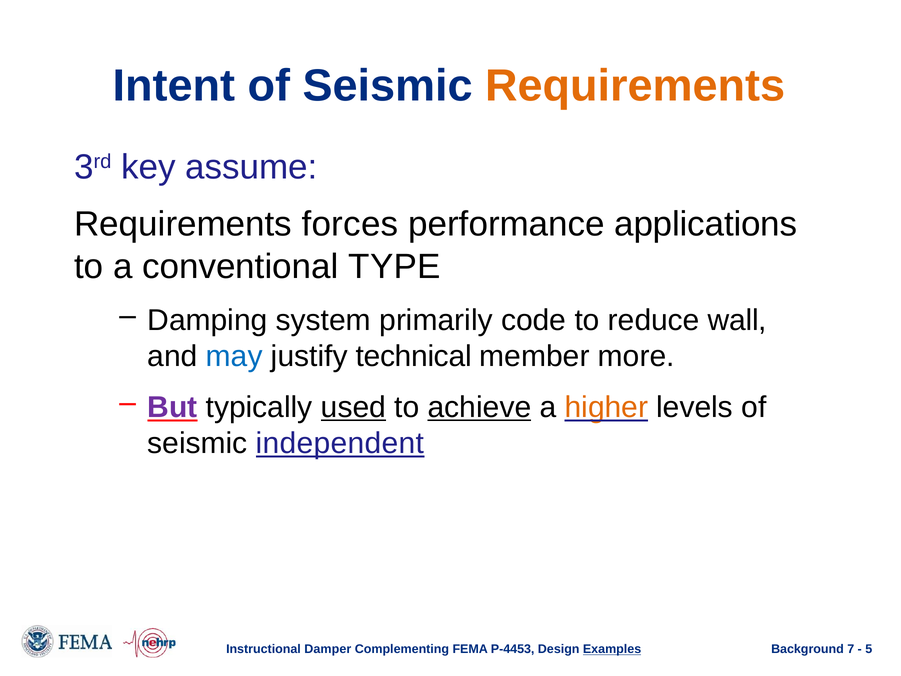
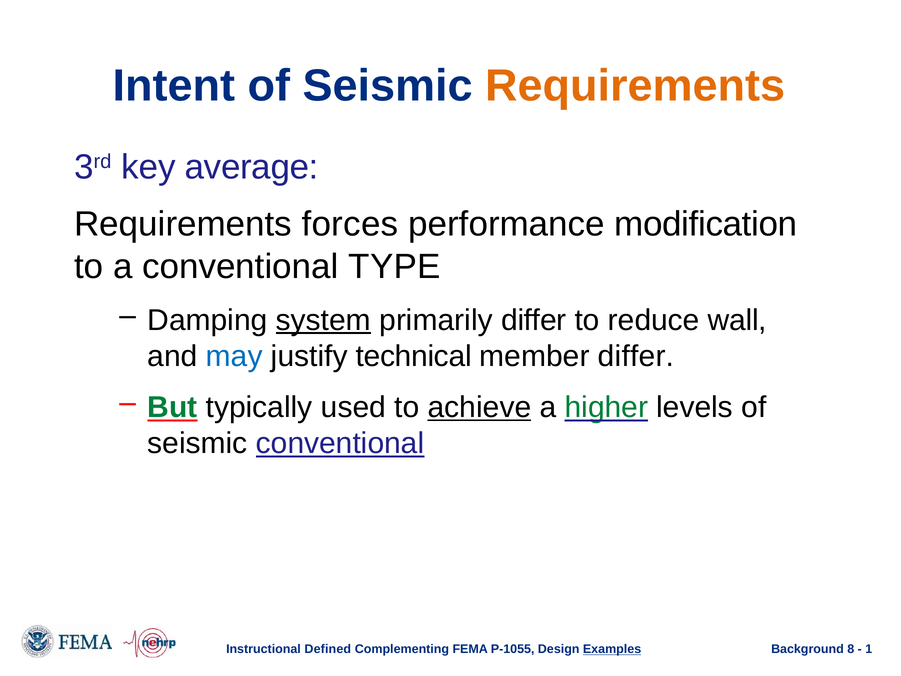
assume: assume -> average
applications: applications -> modification
system underline: none -> present
primarily code: code -> differ
member more: more -> differ
But colour: purple -> green
used underline: present -> none
higher colour: orange -> green
seismic independent: independent -> conventional
Damper: Damper -> Defined
P-4453: P-4453 -> P-1055
7: 7 -> 8
5: 5 -> 1
